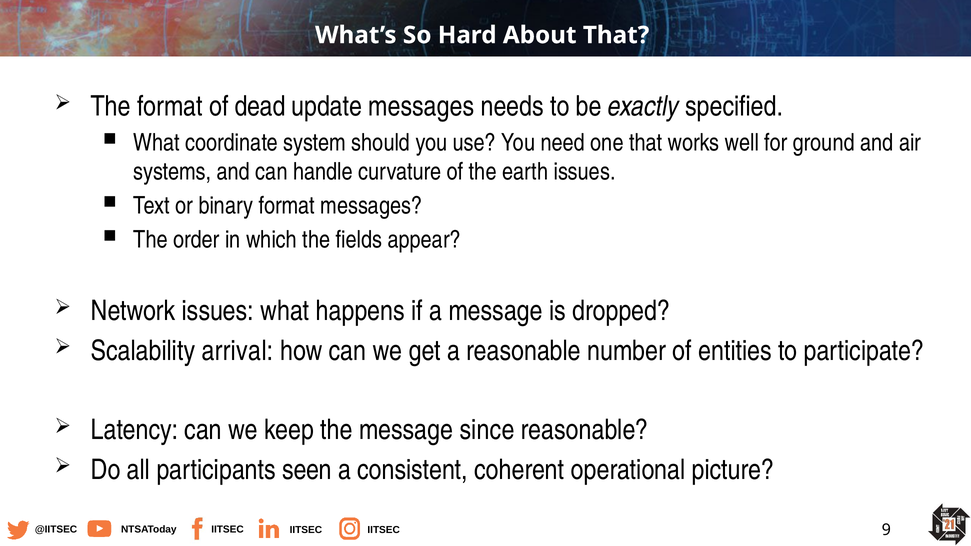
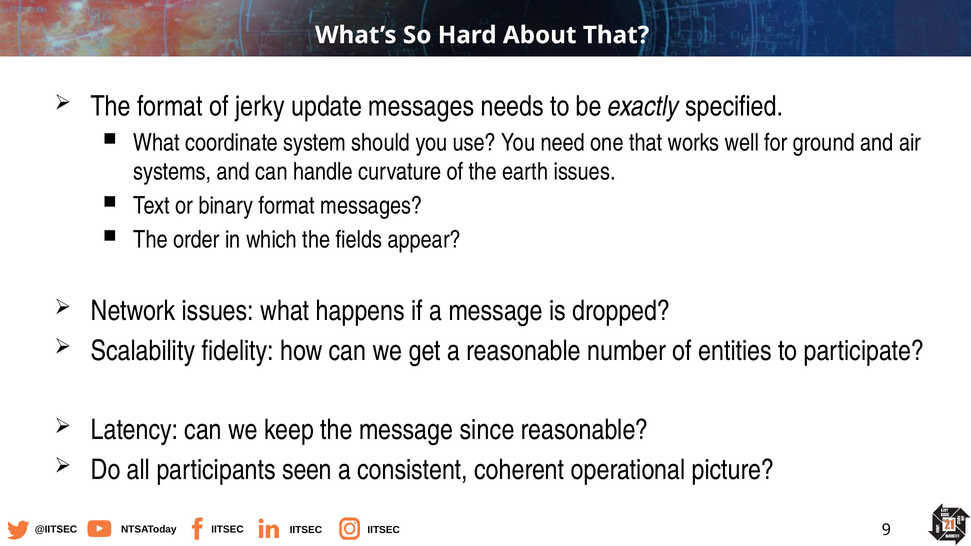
dead: dead -> jerky
arrival: arrival -> fidelity
